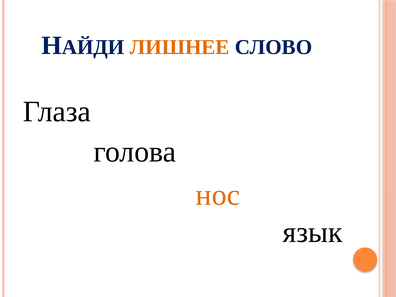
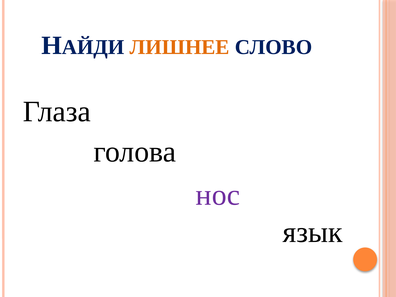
нос colour: orange -> purple
